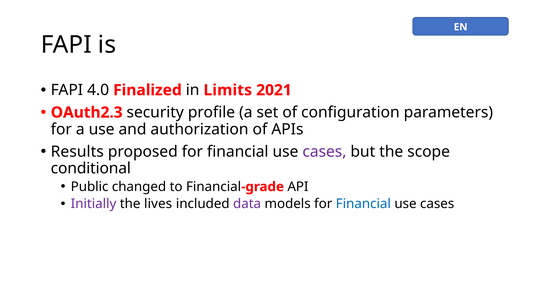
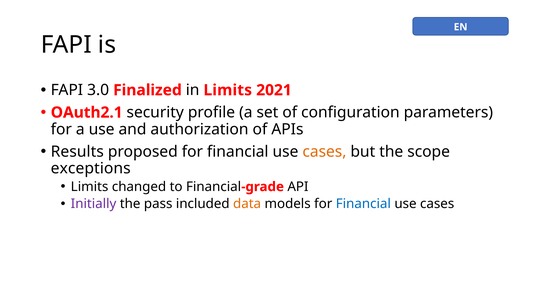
4.0: 4.0 -> 3.0
OAuth2.3: OAuth2.3 -> OAuth2.1
cases at (324, 152) colour: purple -> orange
conditional: conditional -> exceptions
Public at (90, 187): Public -> Limits
lives: lives -> pass
data colour: purple -> orange
